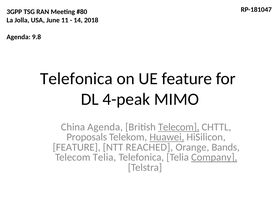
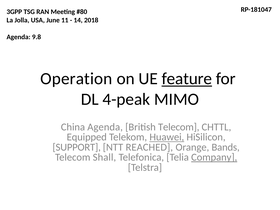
Telefonica at (76, 79): Telefonica -> Operation
feature at (187, 79) underline: none -> present
Telecom at (179, 127) underline: present -> none
Proposals: Proposals -> Equipped
FEATURE at (77, 147): FEATURE -> SUPPORT
Telecom Telia: Telia -> Shall
